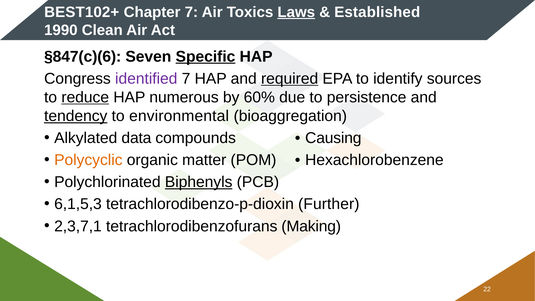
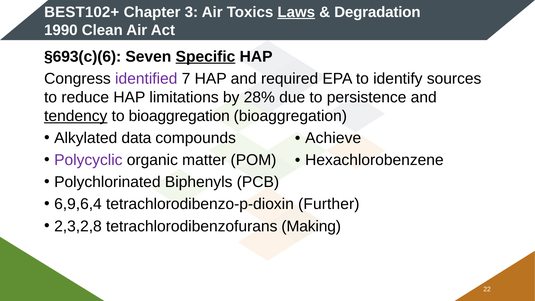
Chapter 7: 7 -> 3
Established: Established -> Degradation
§847(c)(6: §847(c)(6 -> §693(c)(6
required underline: present -> none
reduce underline: present -> none
numerous: numerous -> limitations
60%: 60% -> 28%
to environmental: environmental -> bioaggregation
Causing: Causing -> Achieve
Polycyclic colour: orange -> purple
Biphenyls underline: present -> none
6,1,5,3: 6,1,5,3 -> 6,9,6,4
2,3,7,1: 2,3,7,1 -> 2,3,2,8
